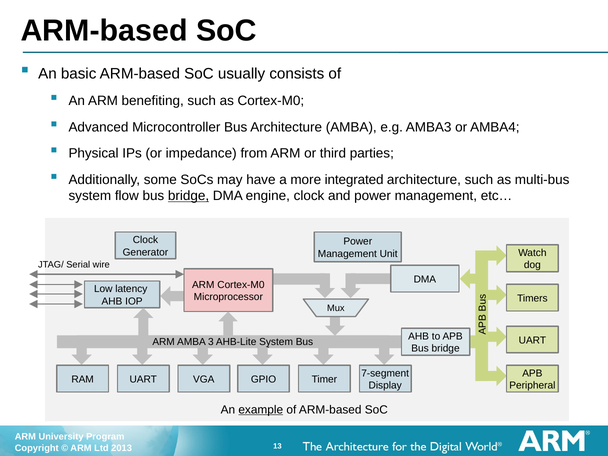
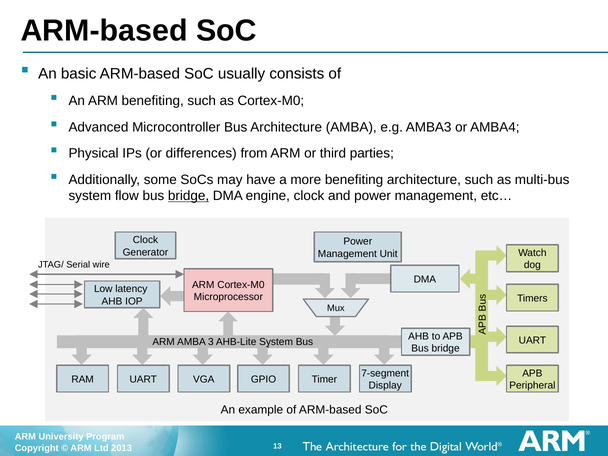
impedance: impedance -> differences
more integrated: integrated -> benefiting
example underline: present -> none
